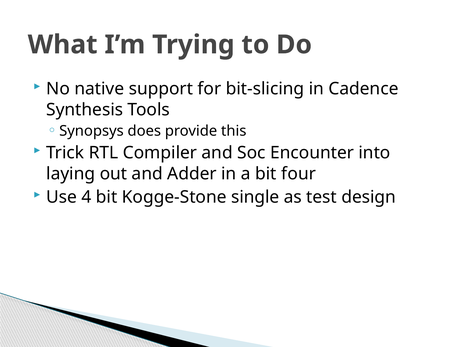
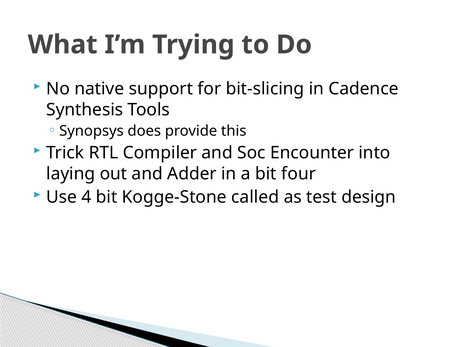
single: single -> called
